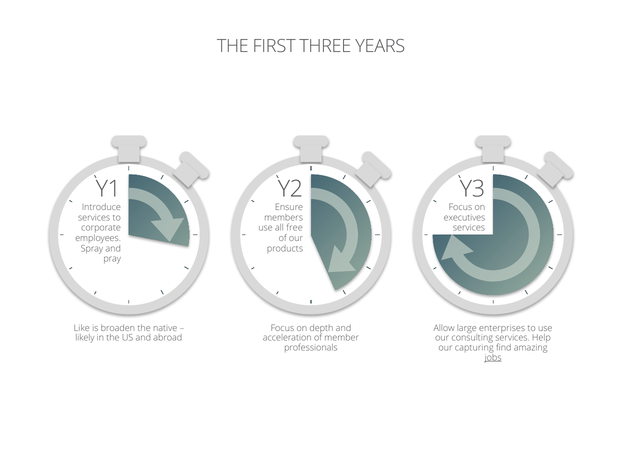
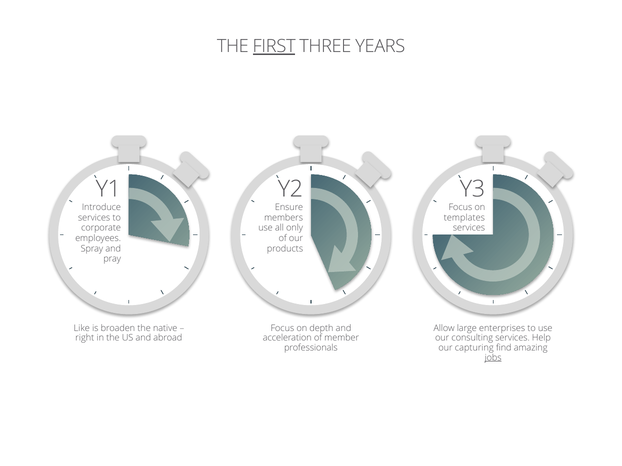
FIRST underline: none -> present
executives: executives -> templates
free: free -> only
likely: likely -> right
